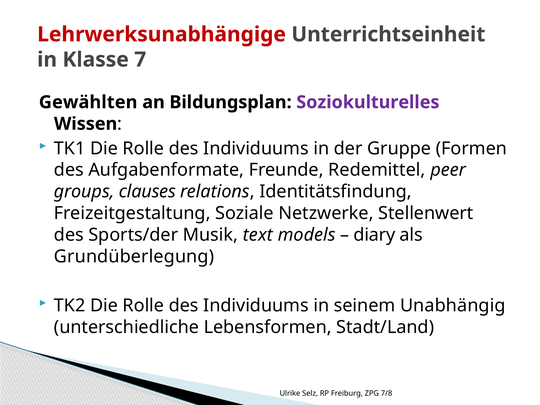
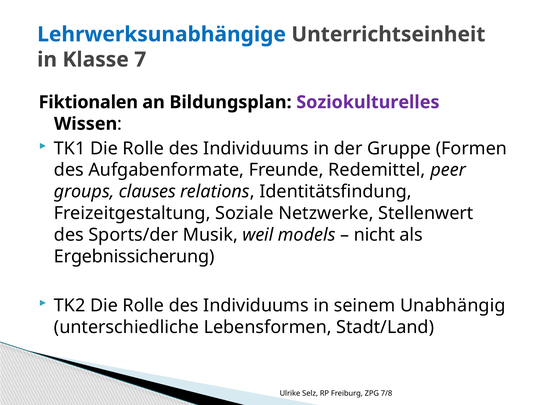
Lehrwerksunabhängige colour: red -> blue
Gewählten: Gewählten -> Fiktionalen
text: text -> weil
diary: diary -> nicht
Grundüberlegung: Grundüberlegung -> Ergebnissicherung
